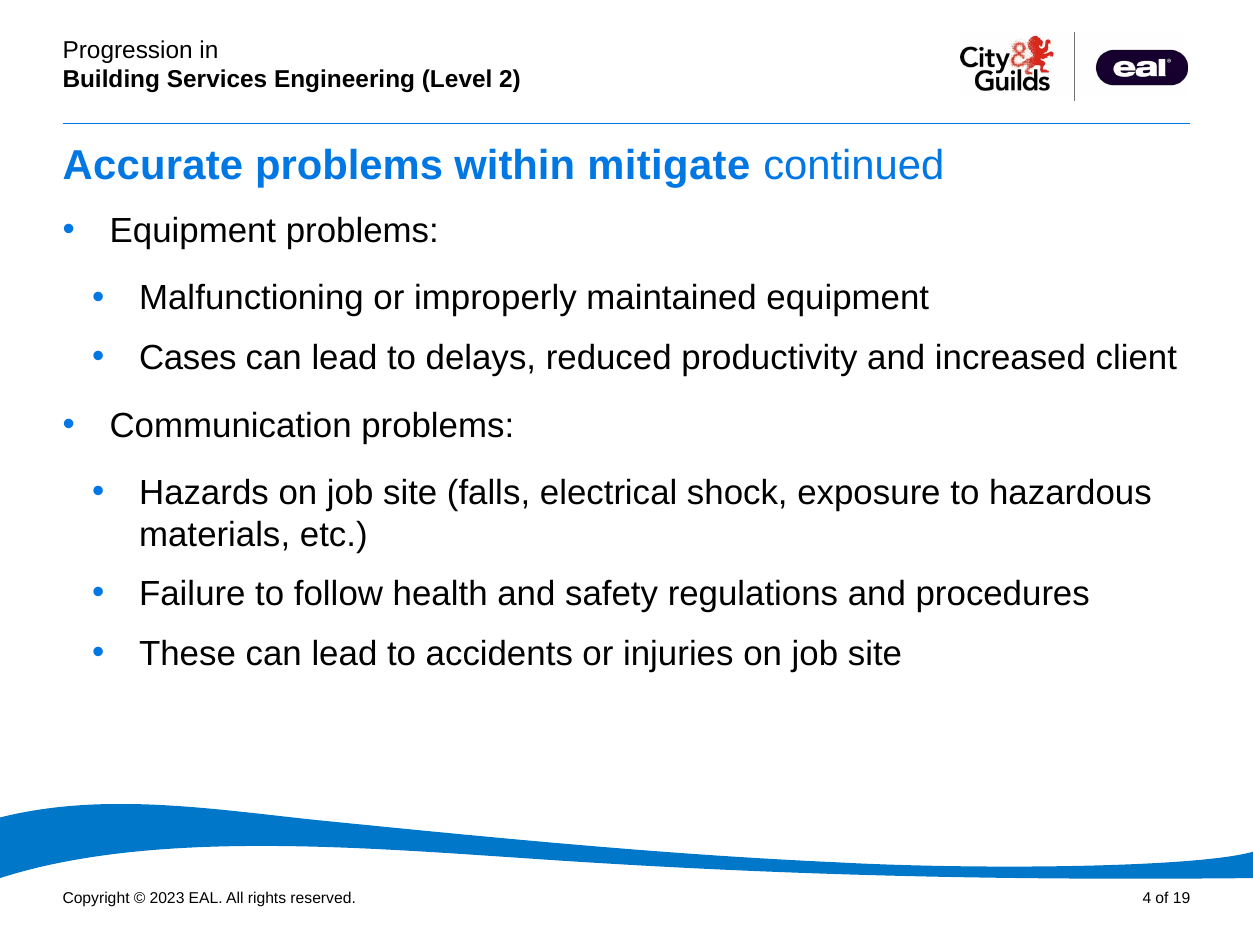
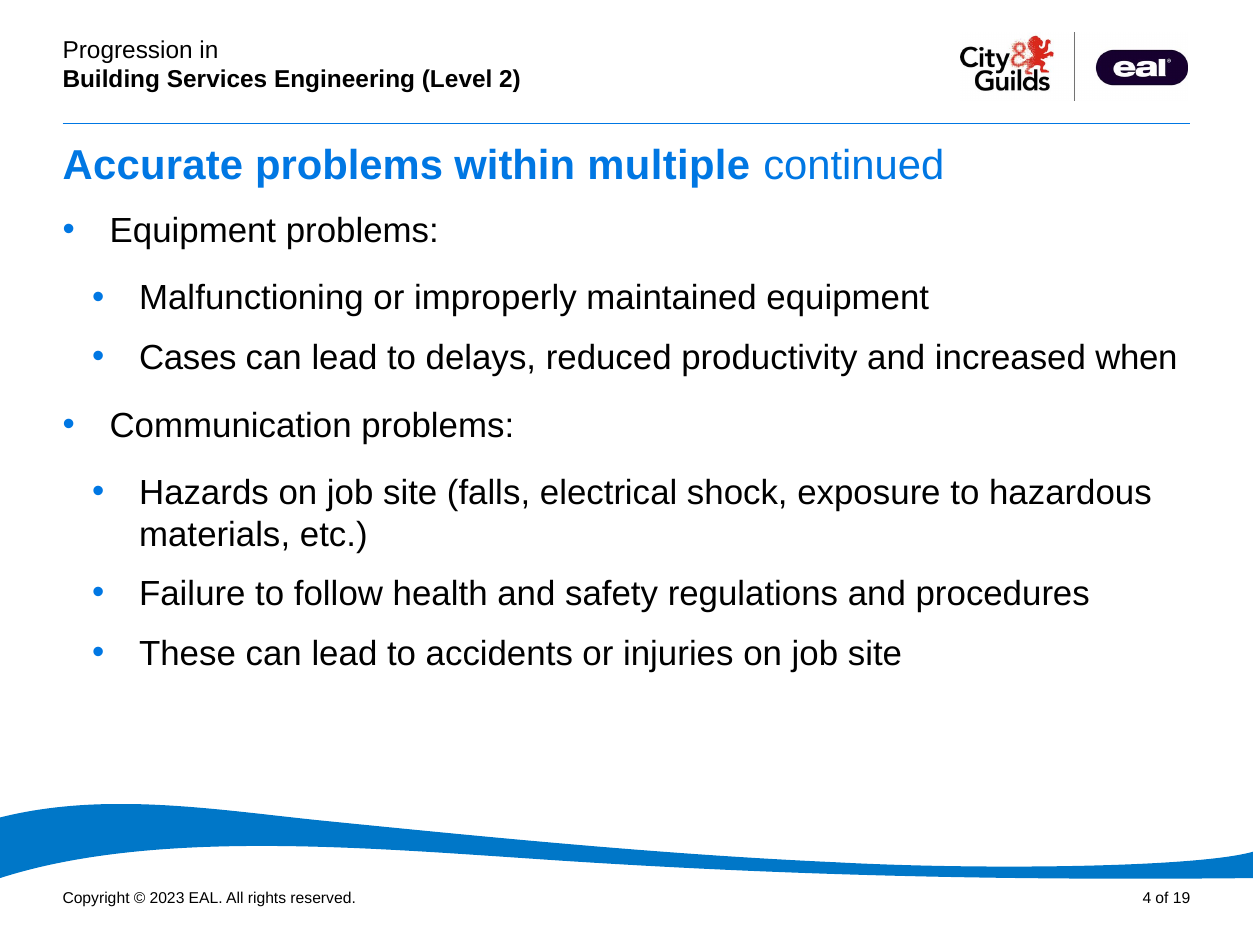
mitigate: mitigate -> multiple
client: client -> when
